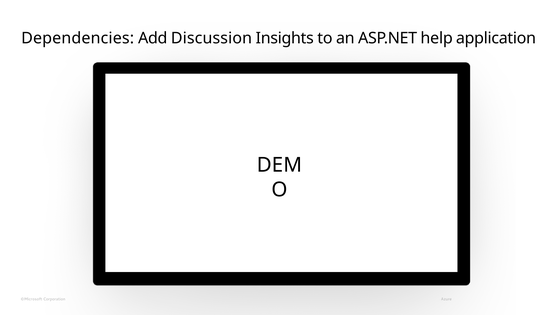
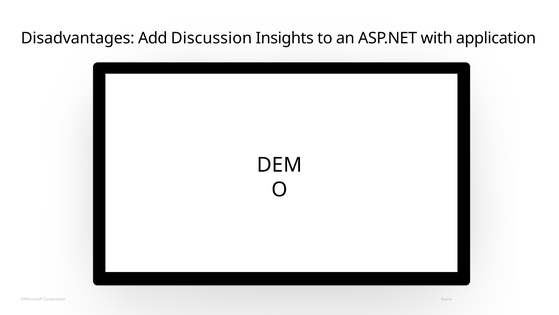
Dependencies: Dependencies -> Disadvantages
help: help -> with
